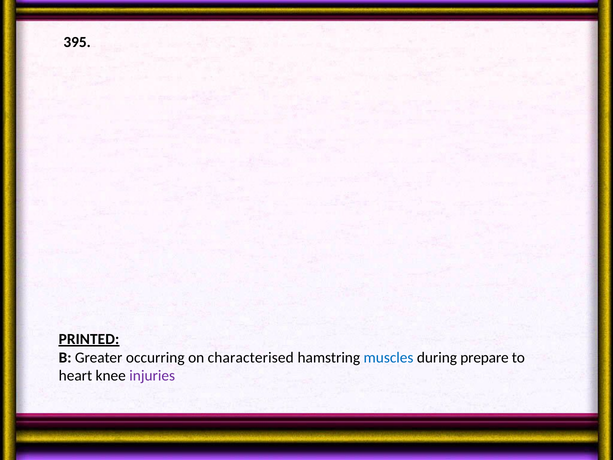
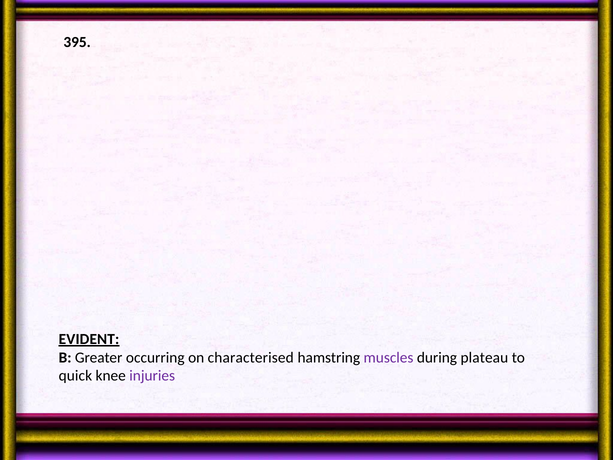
PRINTED: PRINTED -> EVIDENT
muscles colour: blue -> purple
prepare: prepare -> plateau
heart: heart -> quick
